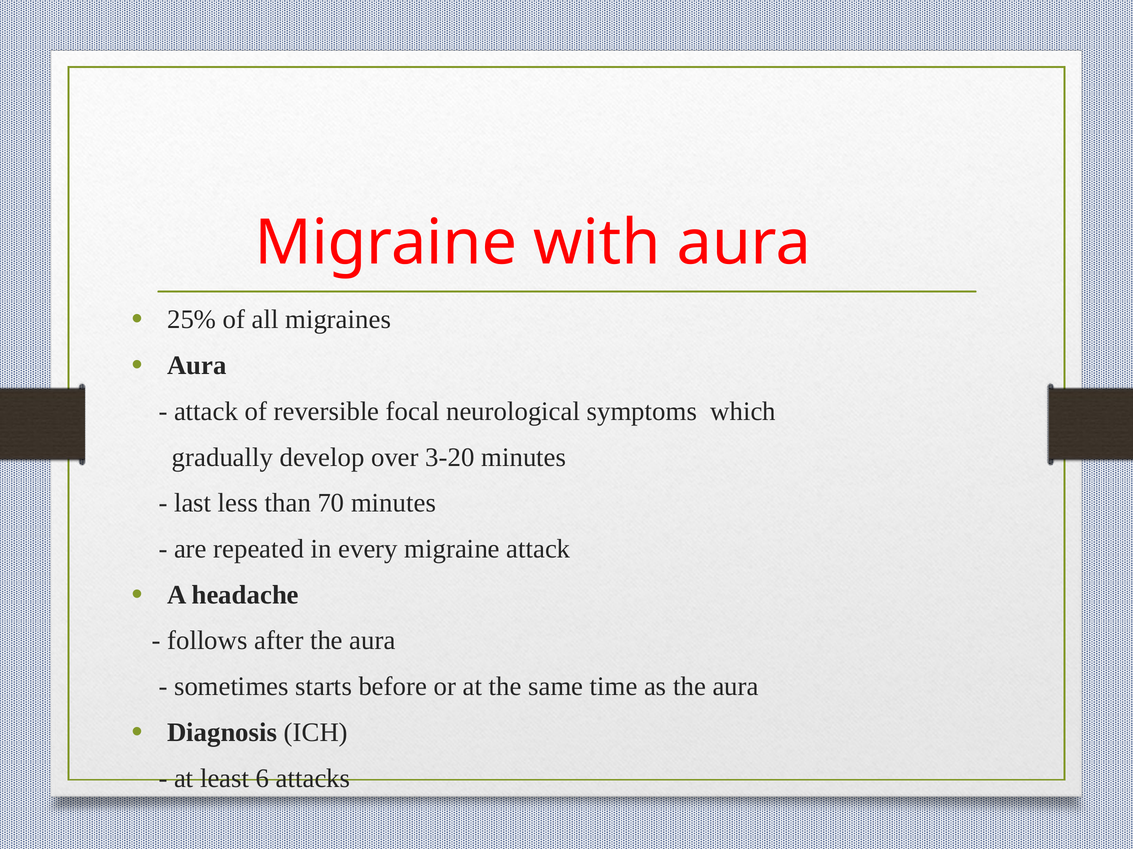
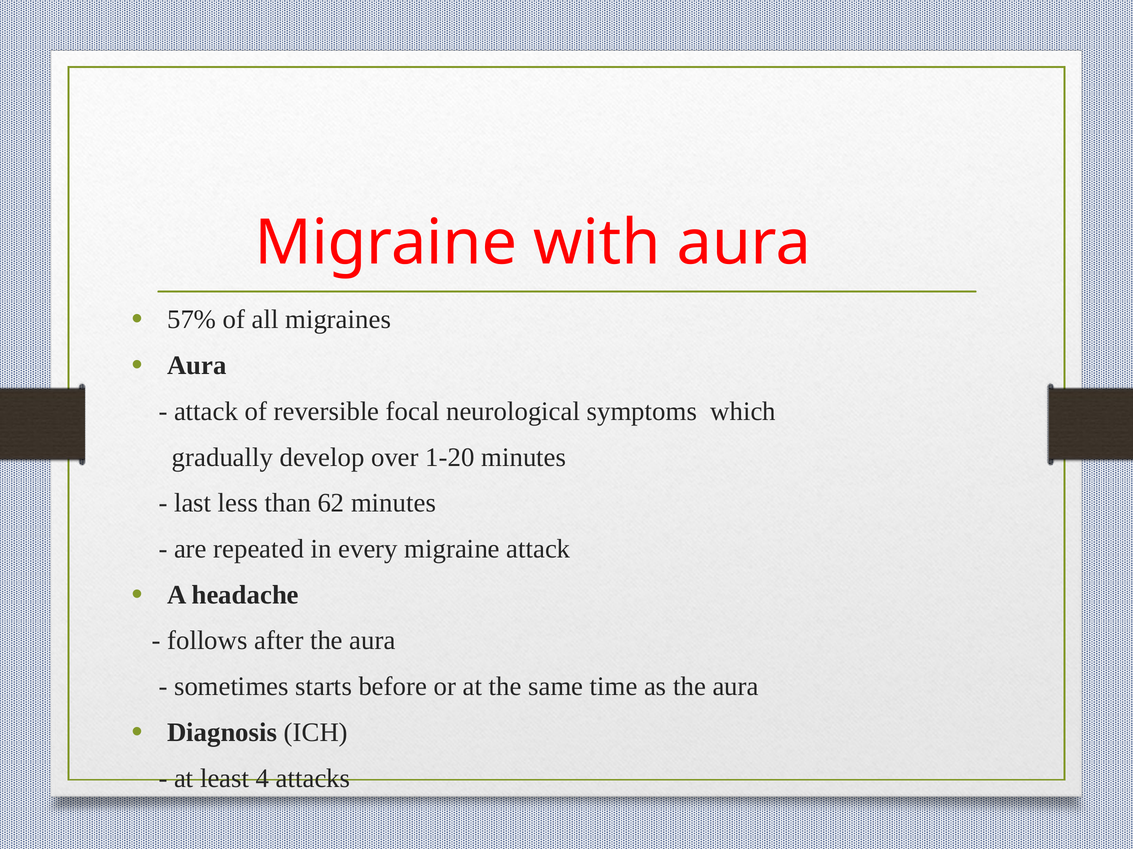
25%: 25% -> 57%
3-20: 3-20 -> 1-20
70: 70 -> 62
6: 6 -> 4
